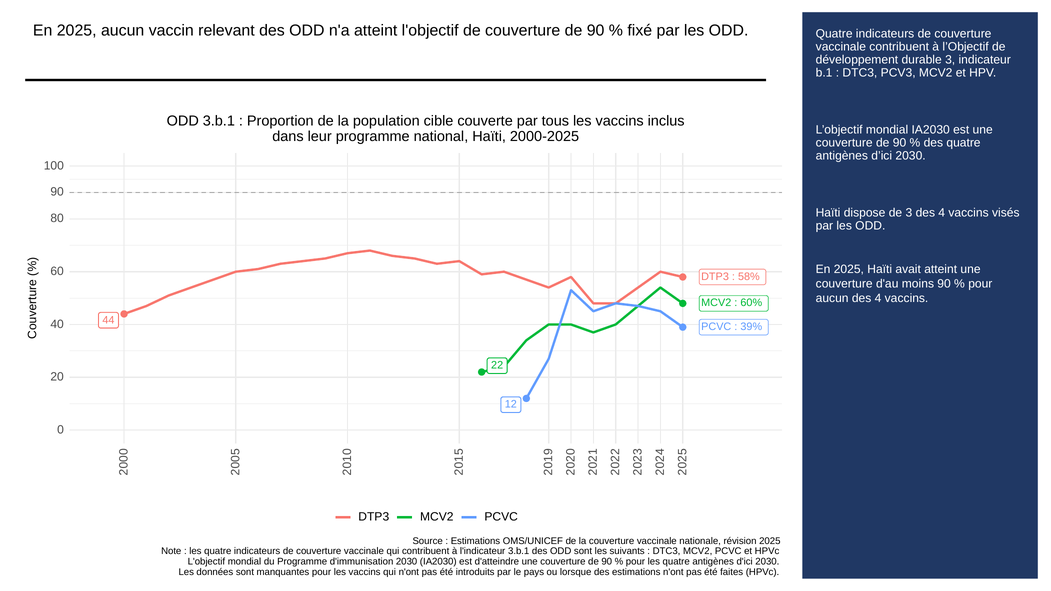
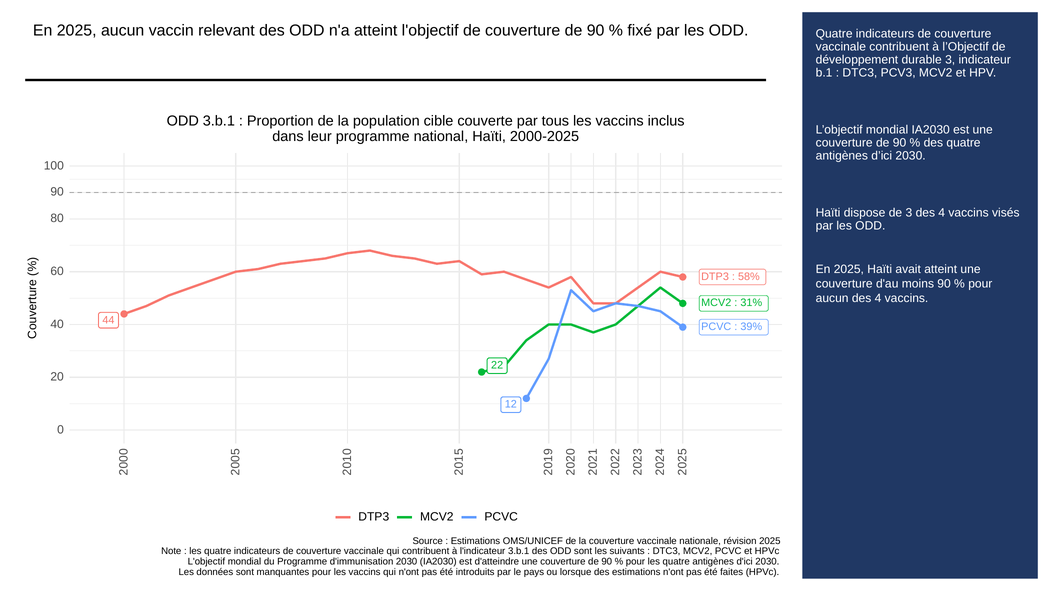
60%: 60% -> 31%
